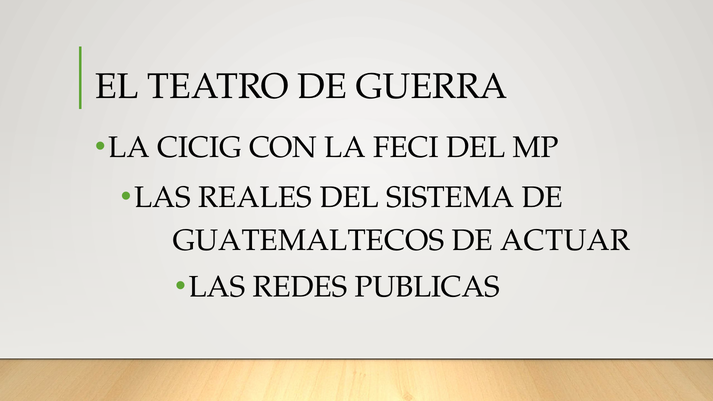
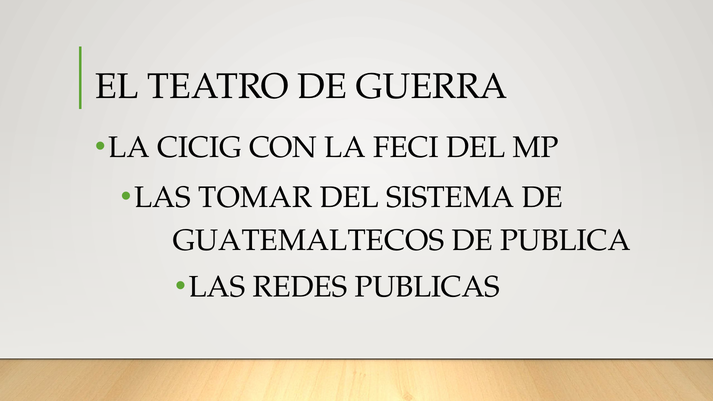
REALES: REALES -> TOMAR
ACTUAR: ACTUAR -> PUBLICA
